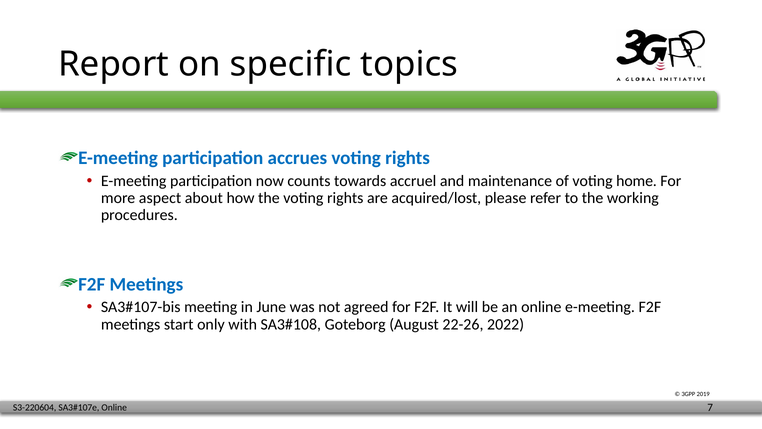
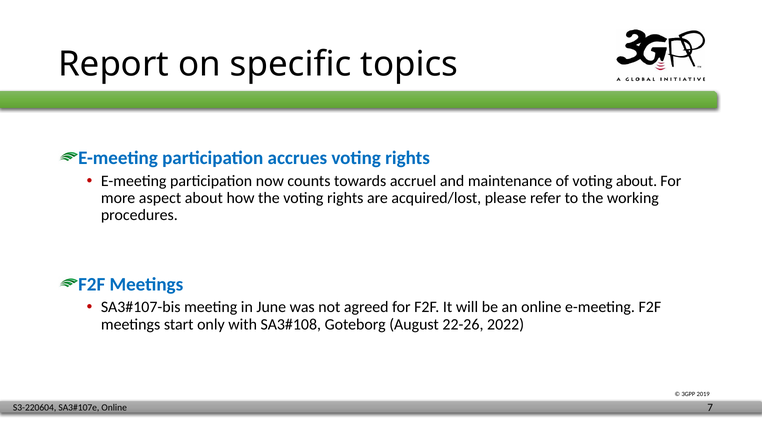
voting home: home -> about
